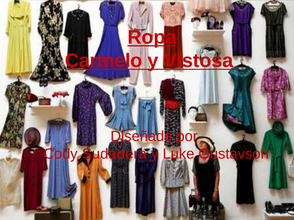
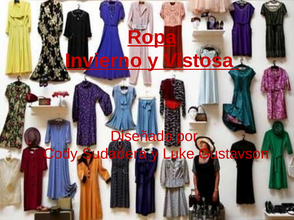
Carmelo: Carmelo -> Invierno
